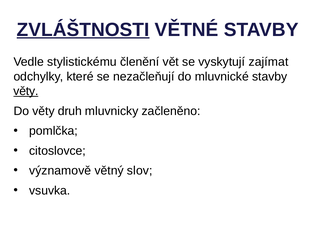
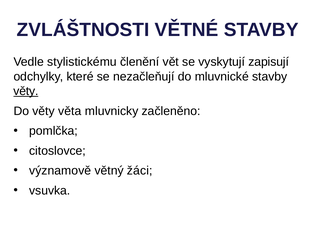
ZVLÁŠTNOSTI underline: present -> none
zajímat: zajímat -> zapisují
druh: druh -> věta
slov: slov -> žáci
